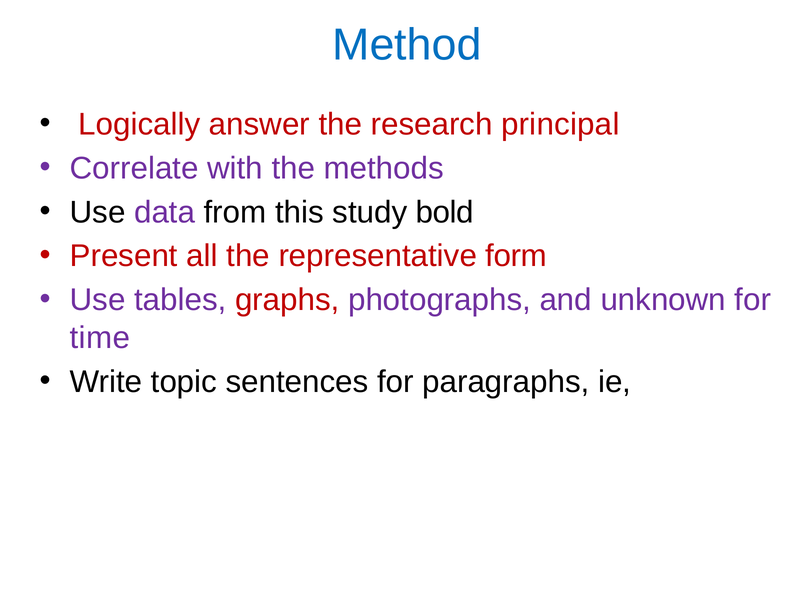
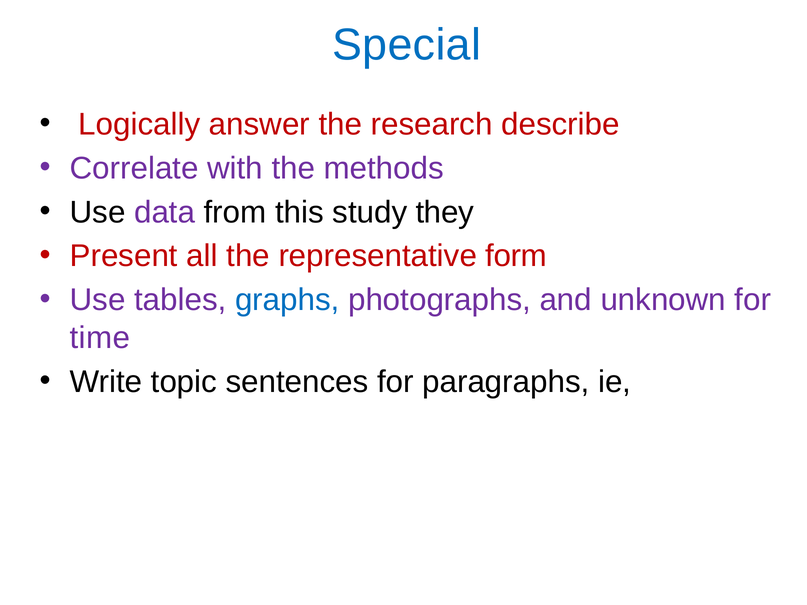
Method: Method -> Special
principal: principal -> describe
bold: bold -> they
graphs colour: red -> blue
